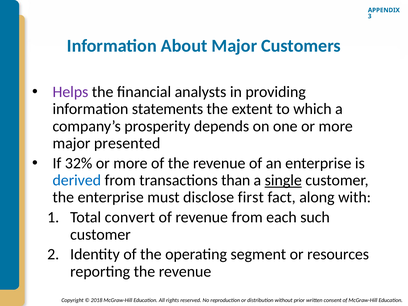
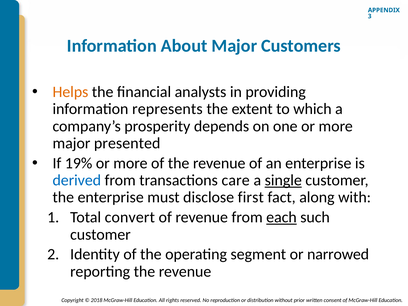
Helps colour: purple -> orange
statements: statements -> represents
32%: 32% -> 19%
than: than -> care
each underline: none -> present
resources: resources -> narrowed
